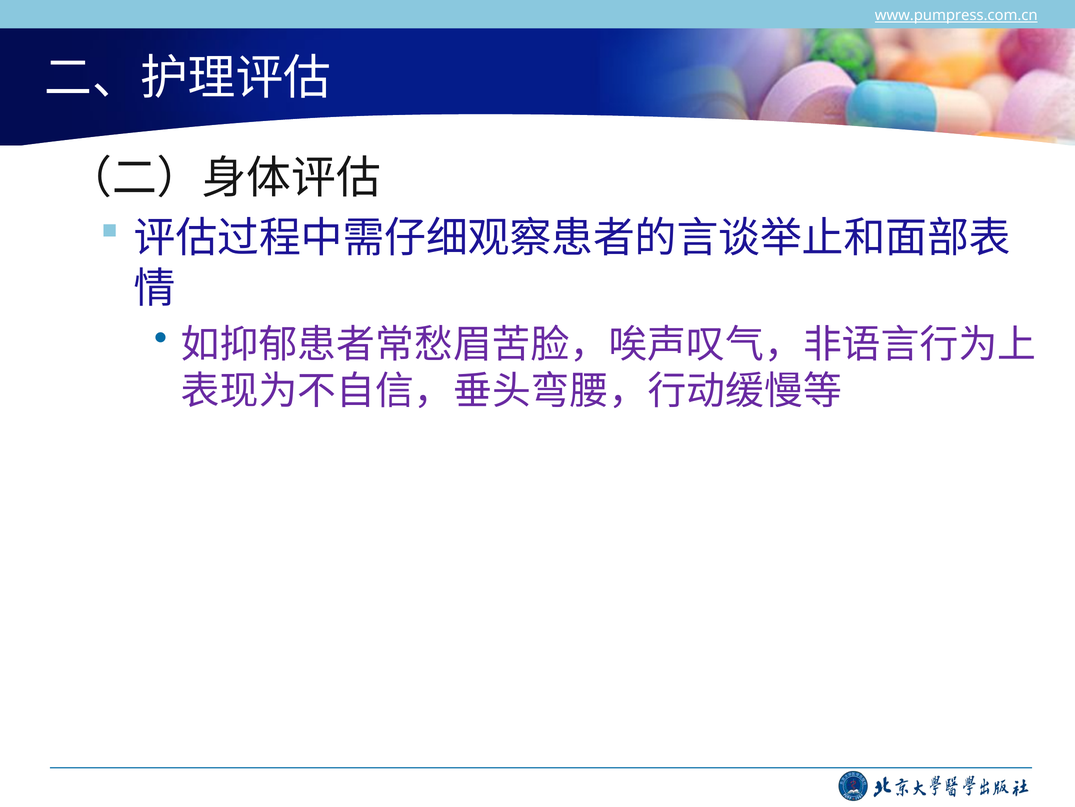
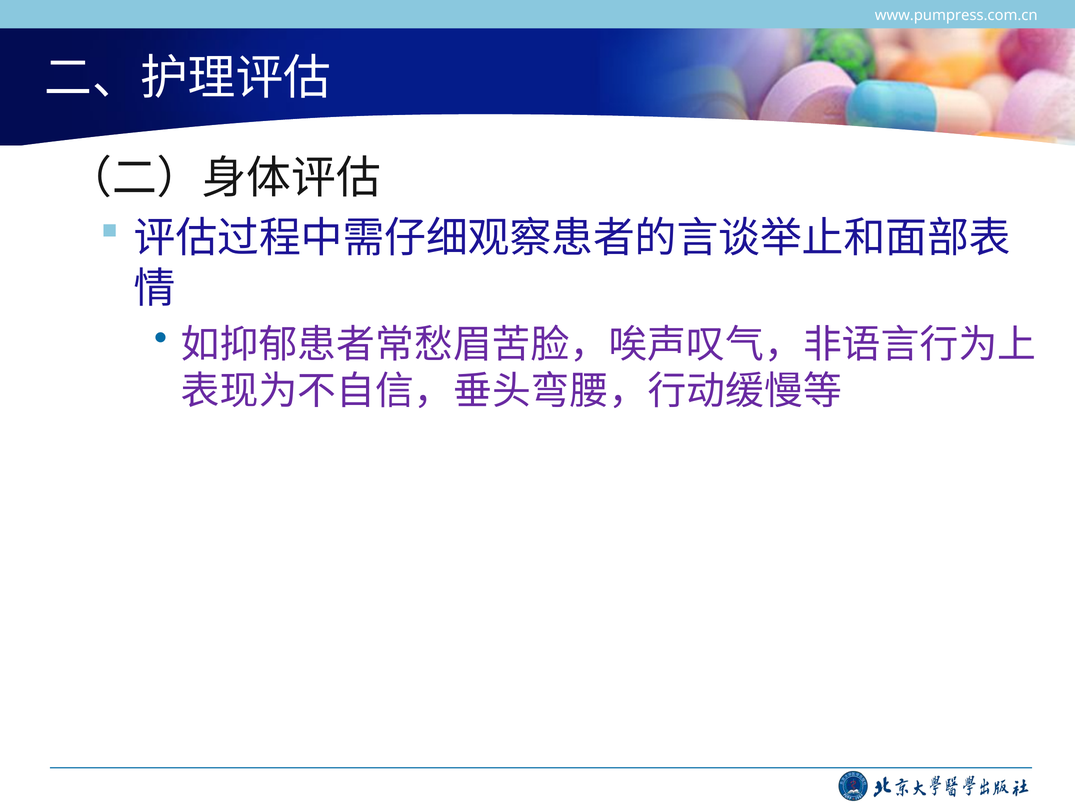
www.pumpress.com.cn underline: present -> none
